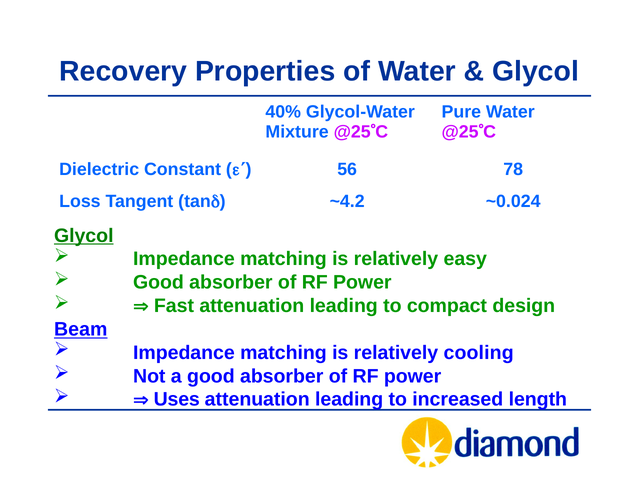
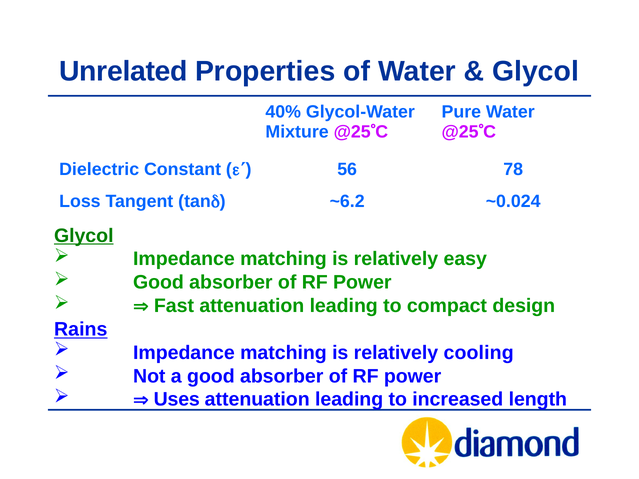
Recovery: Recovery -> Unrelated
~4.2: ~4.2 -> ~6.2
Beam: Beam -> Rains
